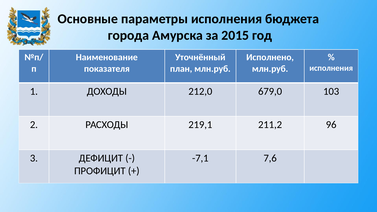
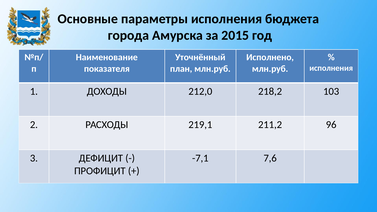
679,0: 679,0 -> 218,2
